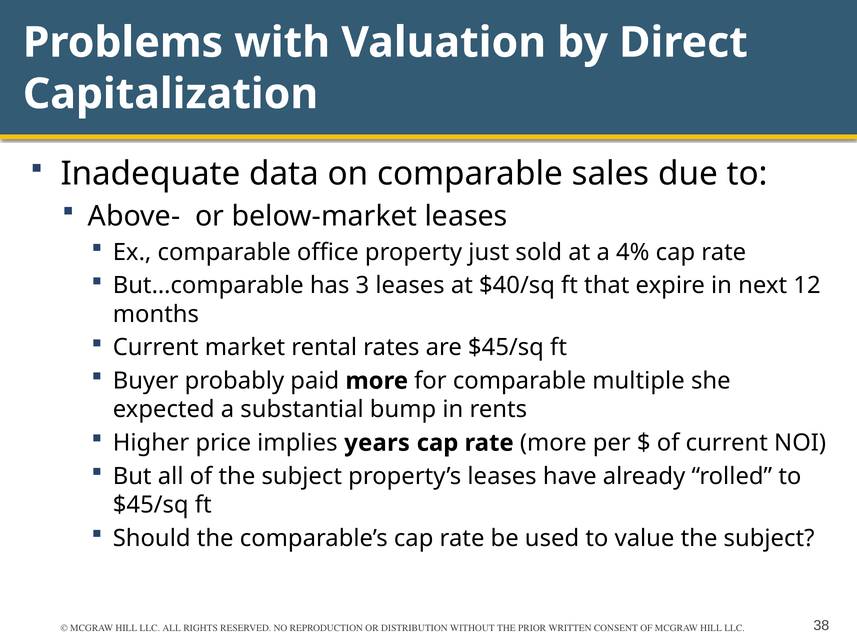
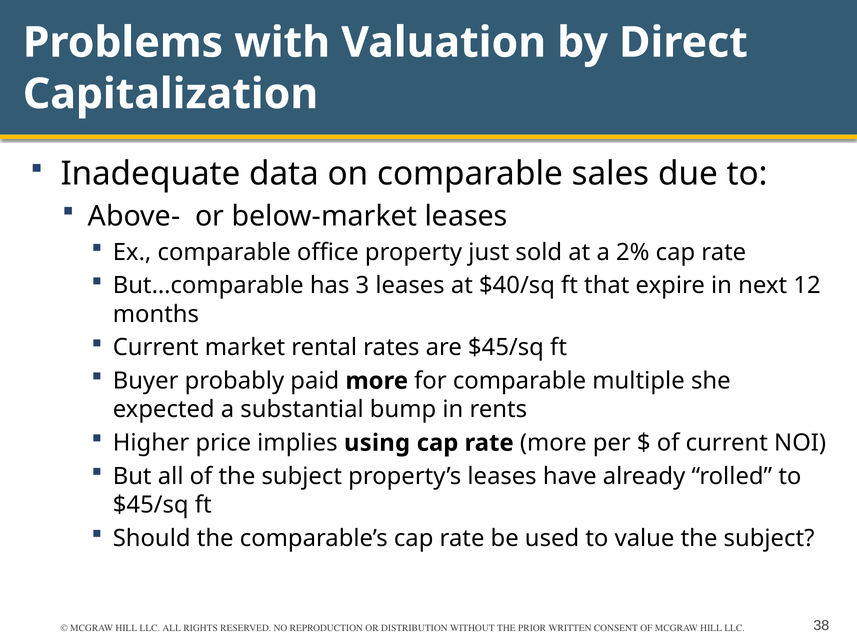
4%: 4% -> 2%
years: years -> using
